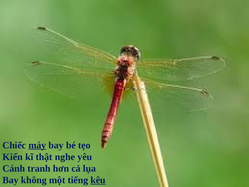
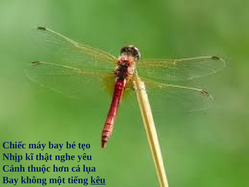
máy underline: present -> none
Kiến: Kiến -> Nhịp
tranh: tranh -> thuộc
